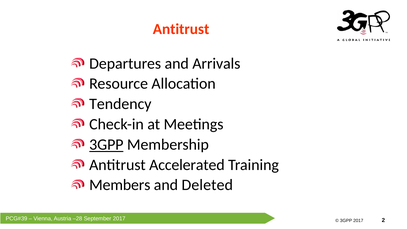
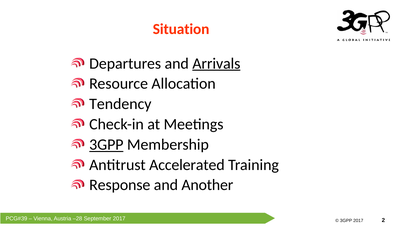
Antitrust at (181, 29): Antitrust -> Situation
Arrivals underline: none -> present
Members: Members -> Response
Deleted: Deleted -> Another
